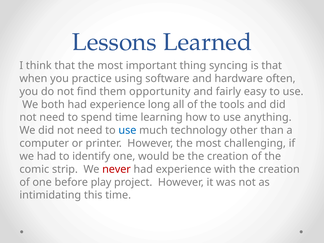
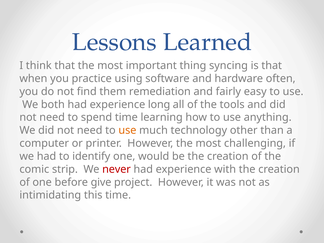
opportunity: opportunity -> remediation
use at (127, 130) colour: blue -> orange
play: play -> give
